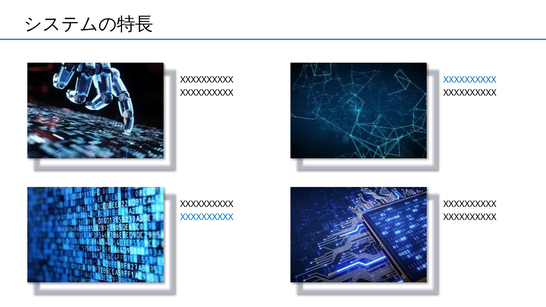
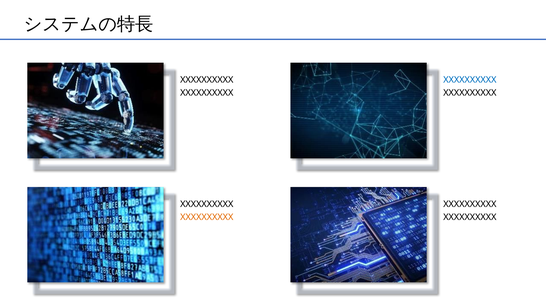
XXXXXXXXXX at (207, 217) colour: blue -> orange
